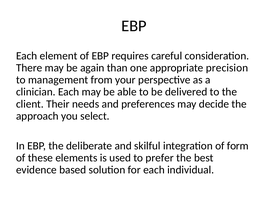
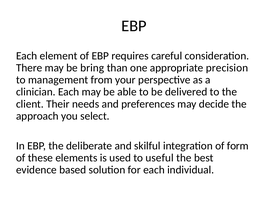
again: again -> bring
prefer: prefer -> useful
